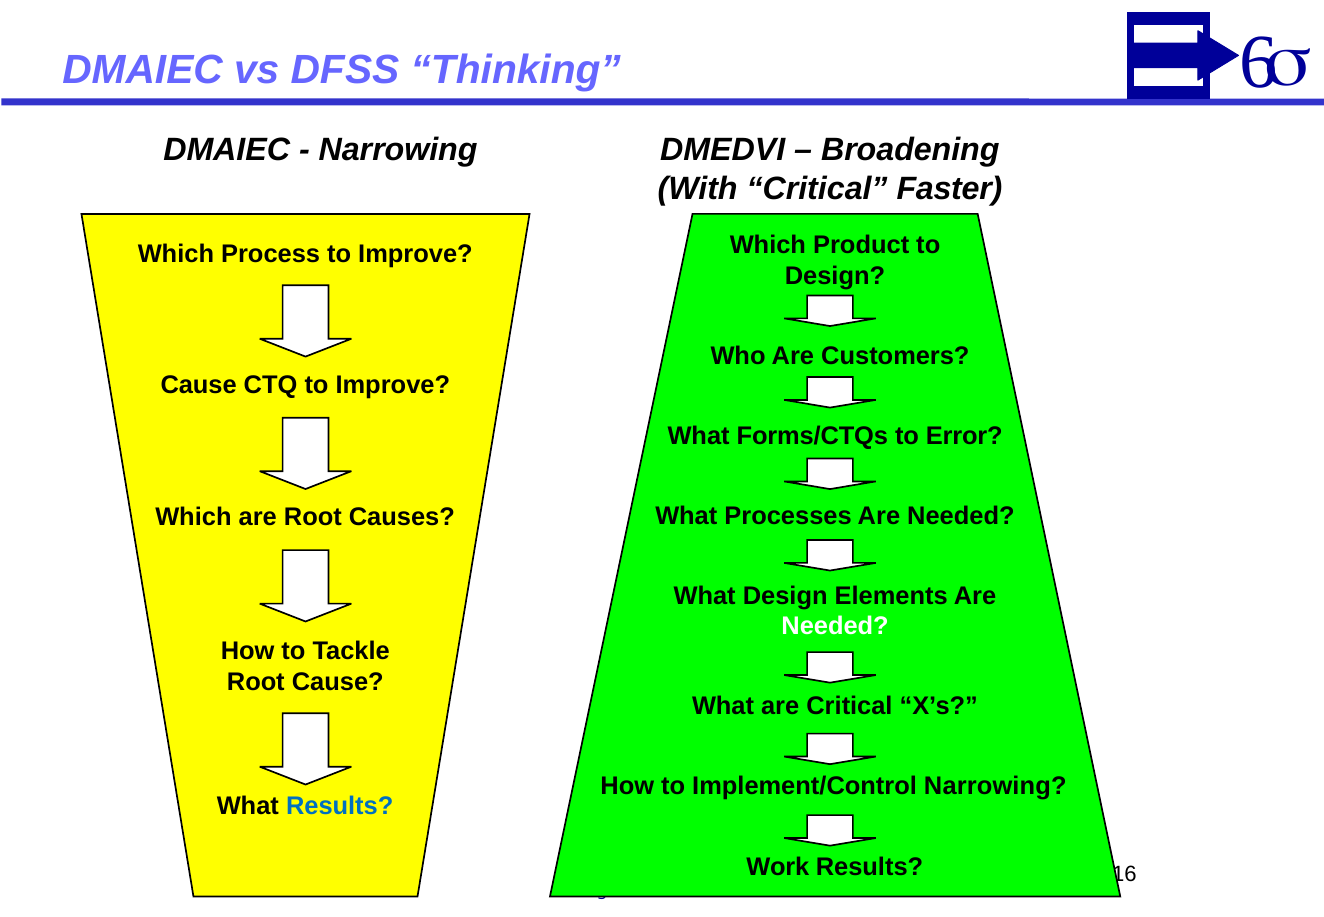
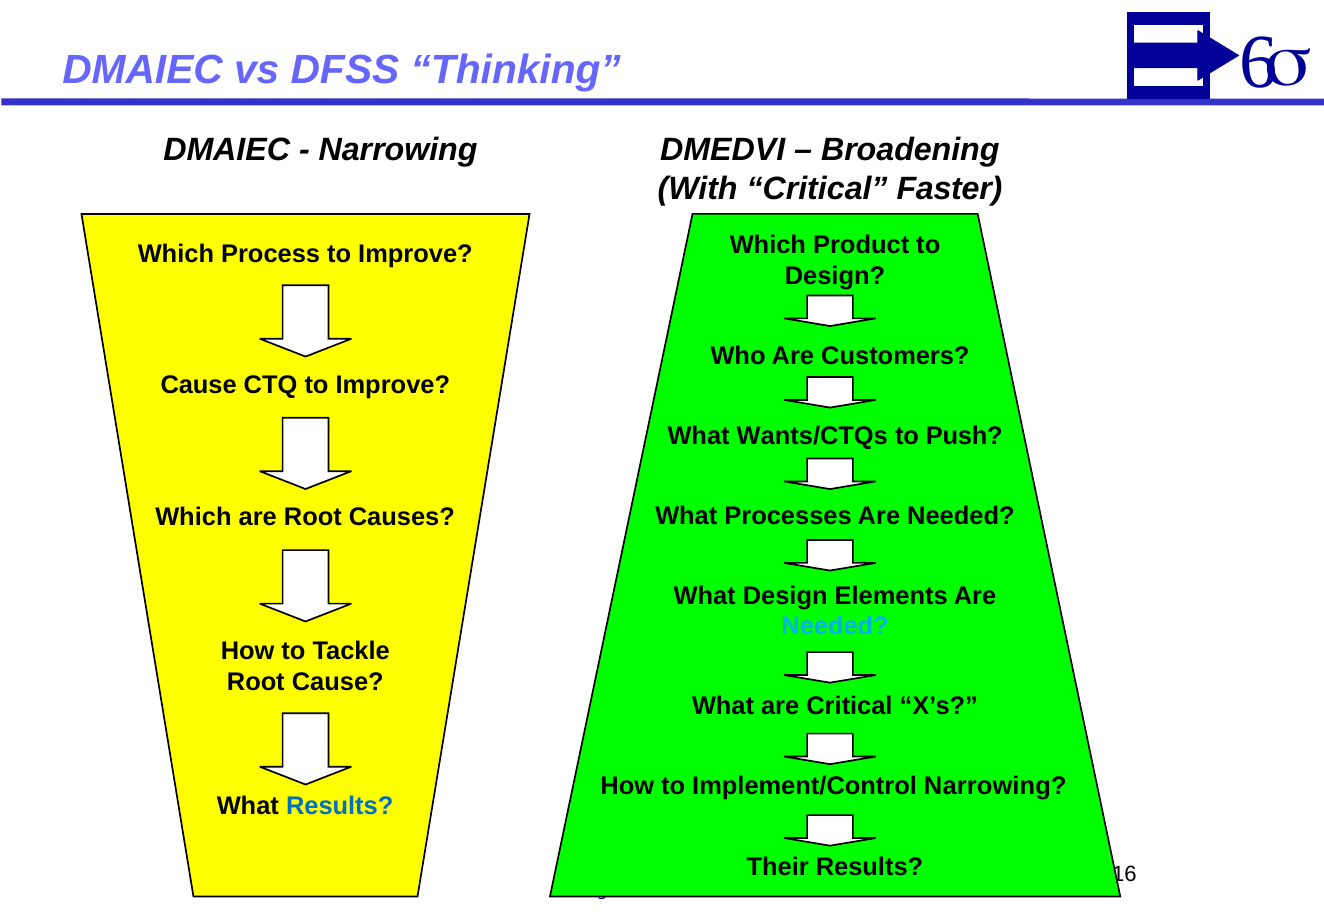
Forms/CTQs: Forms/CTQs -> Wants/CTQs
Error: Error -> Push
Needed at (835, 626) colour: white -> light blue
Work: Work -> Their
